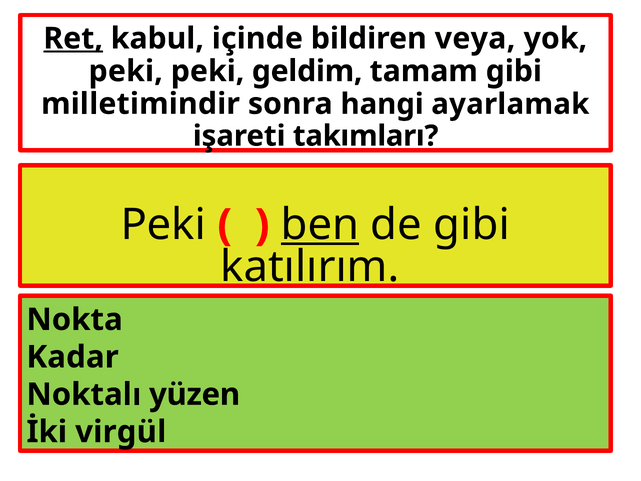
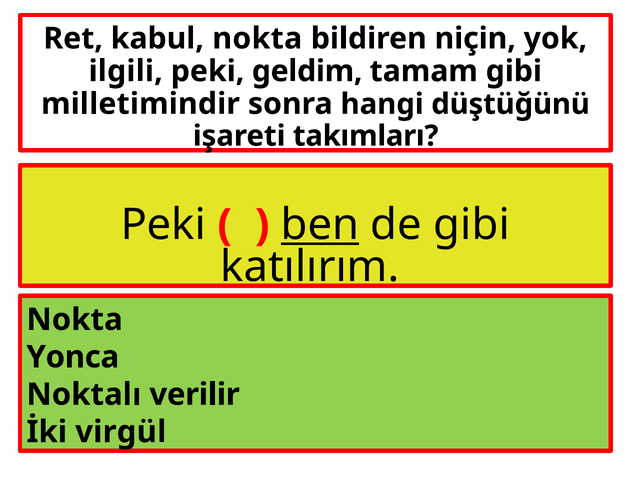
Ret underline: present -> none
kabul içinde: içinde -> nokta
veya: veya -> niçin
peki at (126, 71): peki -> ilgili
ayarlamak: ayarlamak -> düştüğünü
Kadar: Kadar -> Yonca
yüzen: yüzen -> verilir
